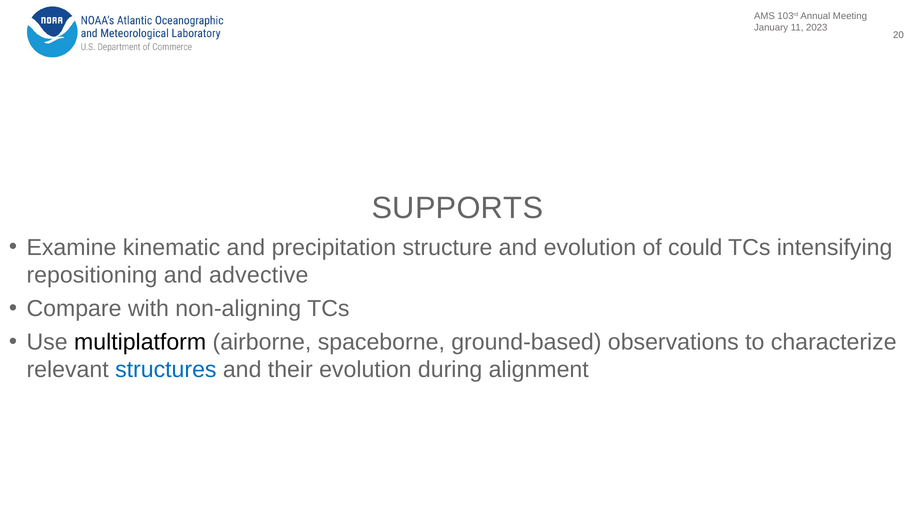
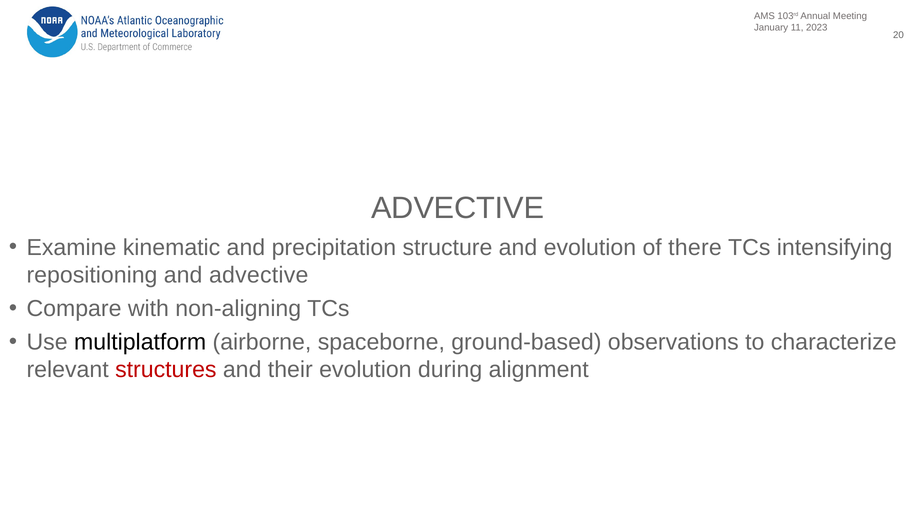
SUPPORTS at (457, 208): SUPPORTS -> ADVECTIVE
could: could -> there
structures colour: blue -> red
